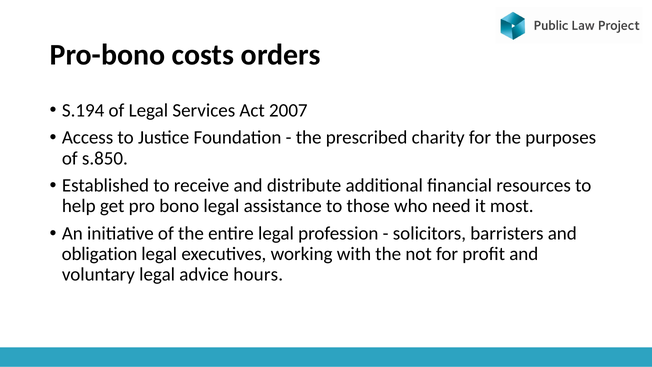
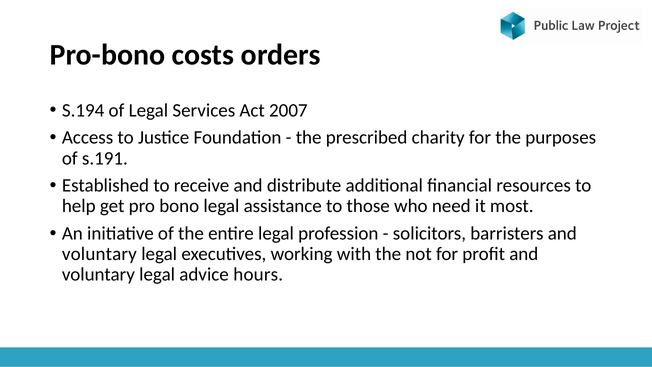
s.850: s.850 -> s.191
obligation at (100, 254): obligation -> voluntary
